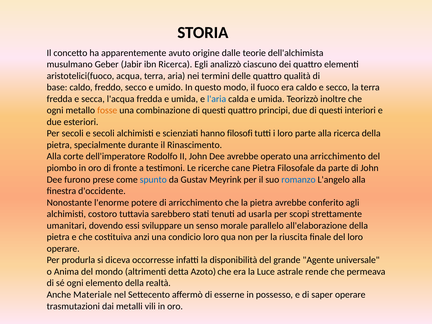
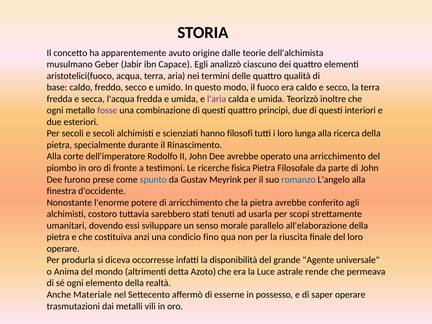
ibn Ricerca: Ricerca -> Capace
l'aria colour: blue -> purple
fosse colour: orange -> purple
loro parte: parte -> lunga
cane: cane -> fisica
condicio loro: loro -> fino
